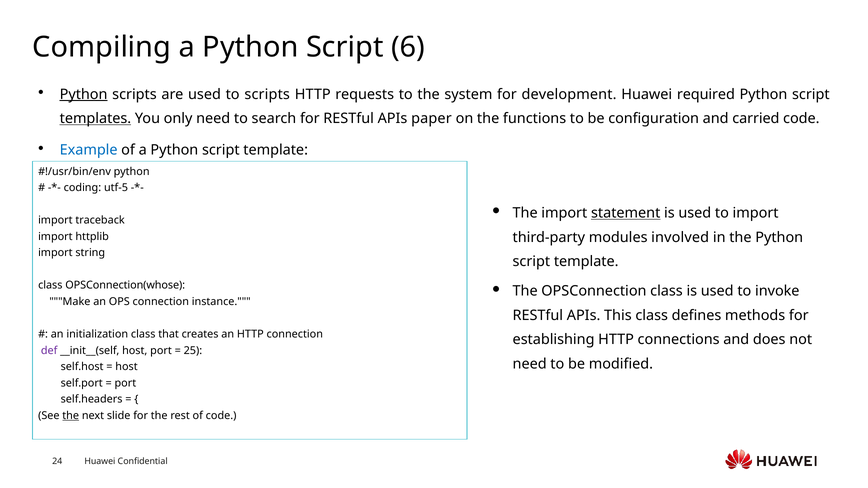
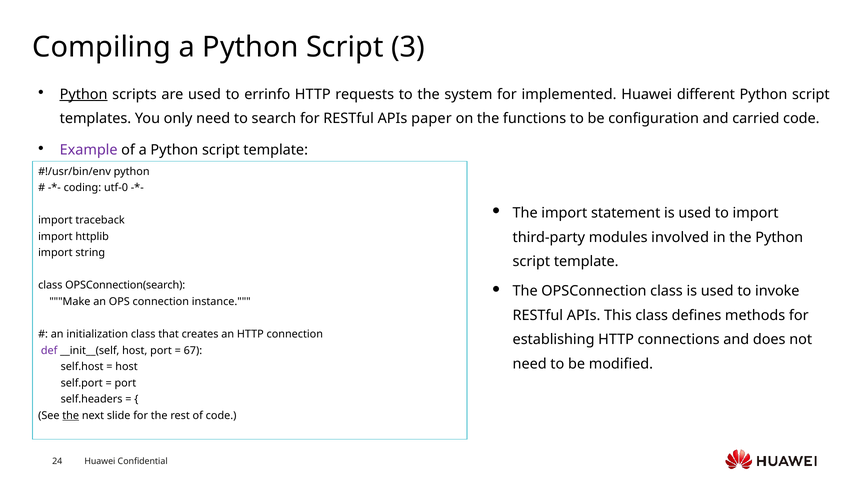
6: 6 -> 3
to scripts: scripts -> errinfo
development: development -> implemented
required: required -> different
templates underline: present -> none
Example colour: blue -> purple
utf-5: utf-5 -> utf-0
statement underline: present -> none
OPSConnection(whose: OPSConnection(whose -> OPSConnection(search
25: 25 -> 67
